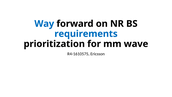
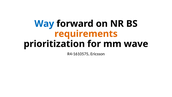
requirements colour: blue -> orange
